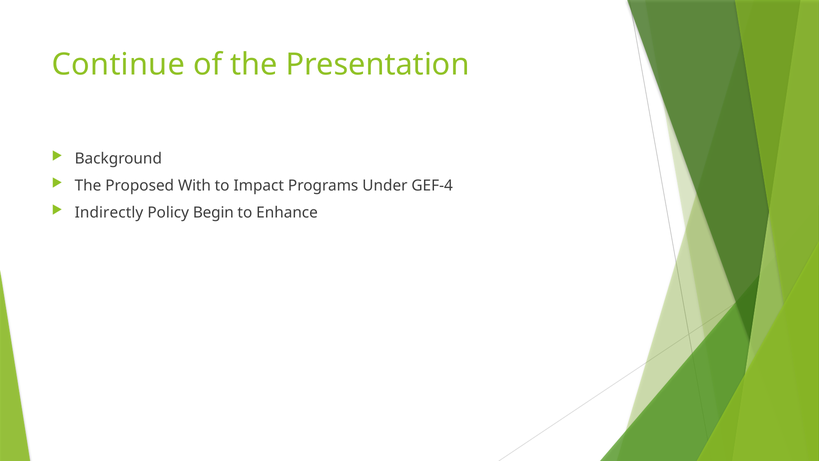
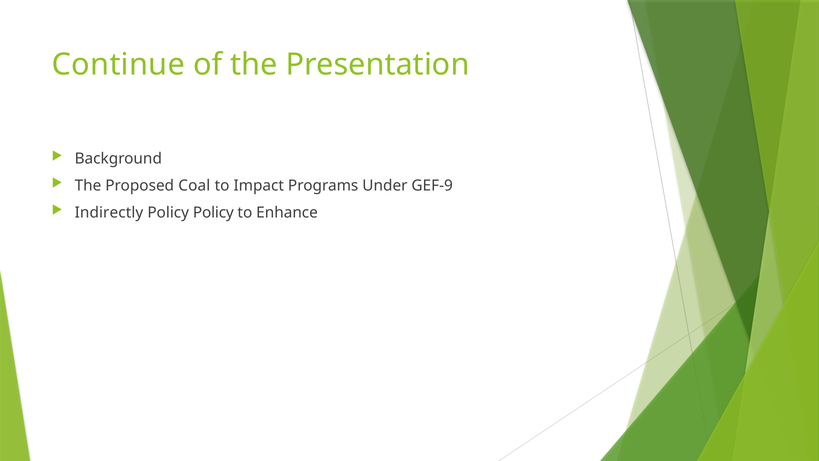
With: With -> Coal
GEF-4: GEF-4 -> GEF-9
Policy Begin: Begin -> Policy
